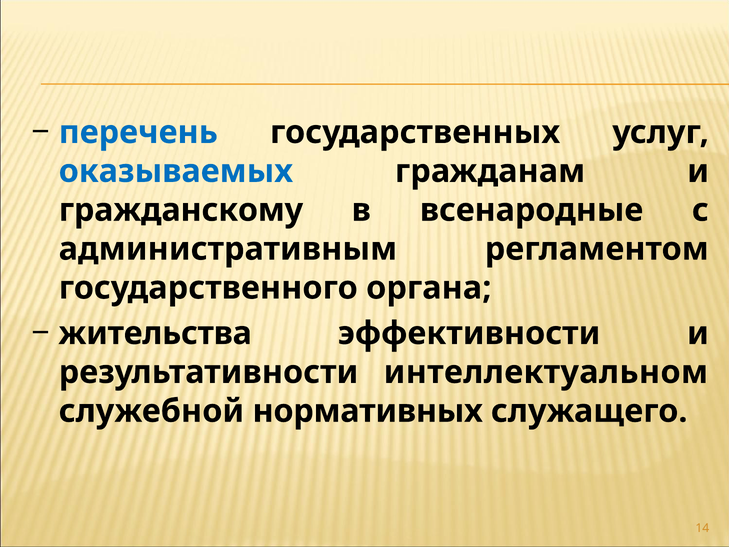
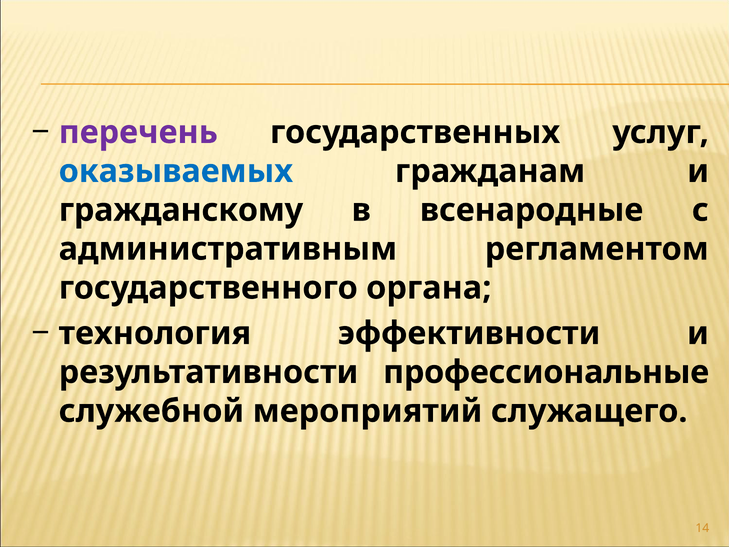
перечень colour: blue -> purple
жительства: жительства -> технология
интеллектуальном: интеллектуальном -> профессиональные
нормативных: нормативных -> мероприятий
